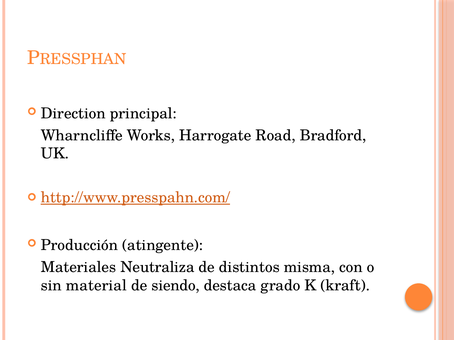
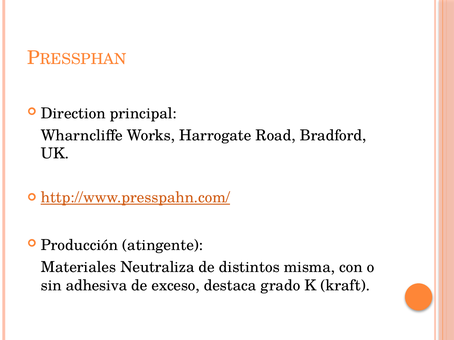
material: material -> adhesiva
siendo: siendo -> exceso
